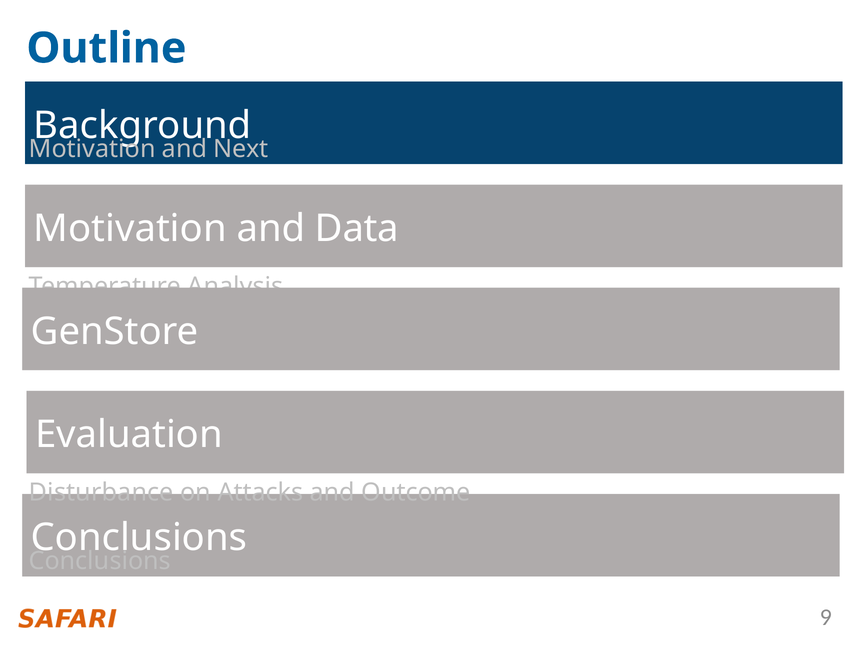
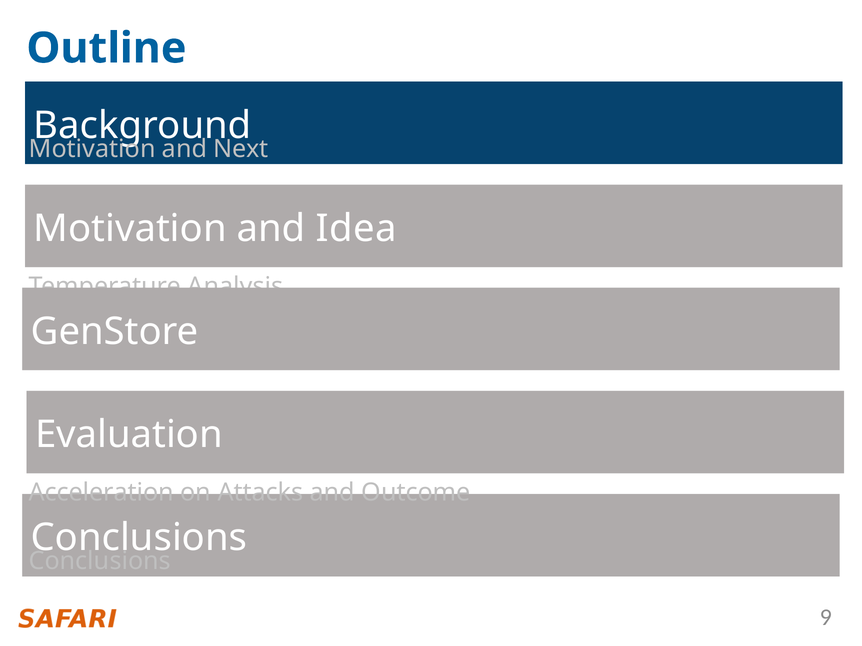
Data: Data -> Idea
Disturbance: Disturbance -> Acceleration
